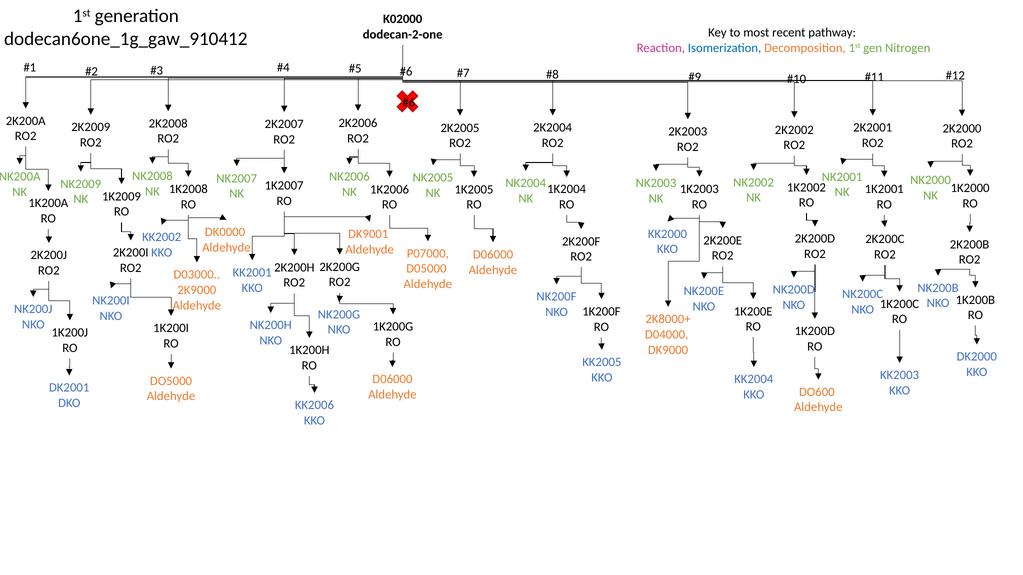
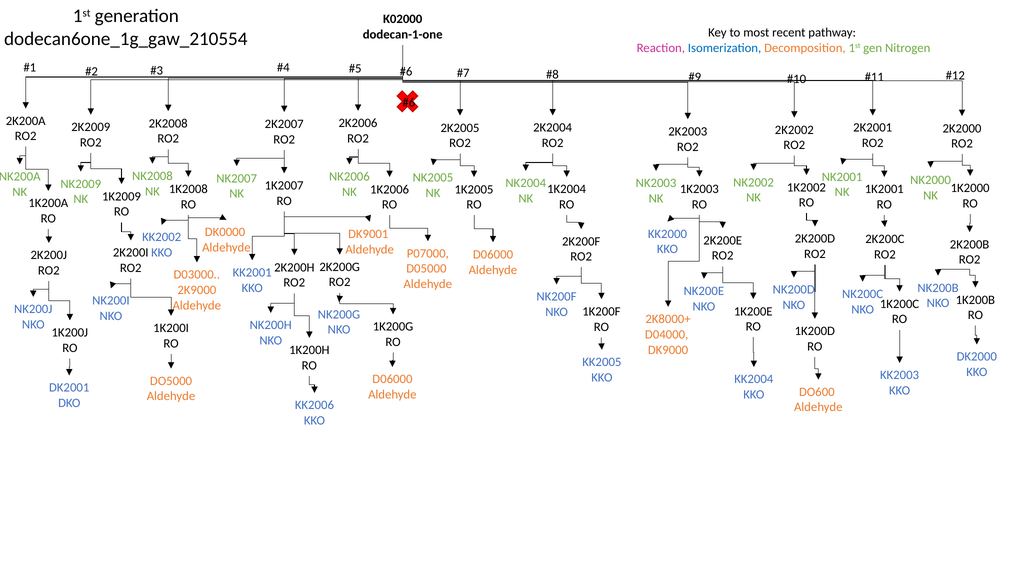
dodecan-2-one: dodecan-2-one -> dodecan-1-one
dodecan6one_1g_gaw_910412: dodecan6one_1g_gaw_910412 -> dodecan6one_1g_gaw_210554
